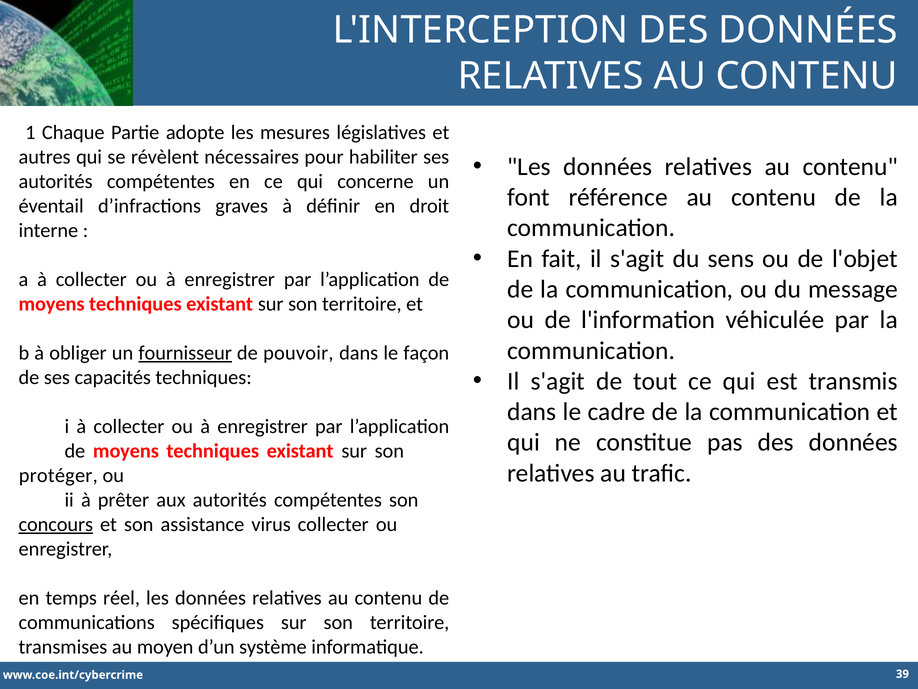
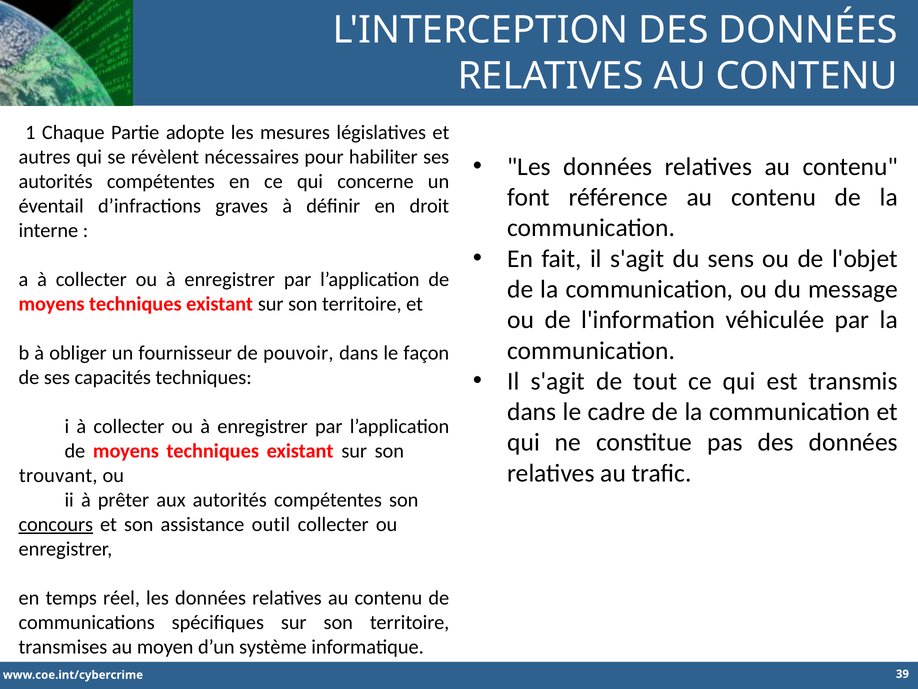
fournisseur underline: present -> none
protéger: protéger -> trouvant
virus: virus -> outil
